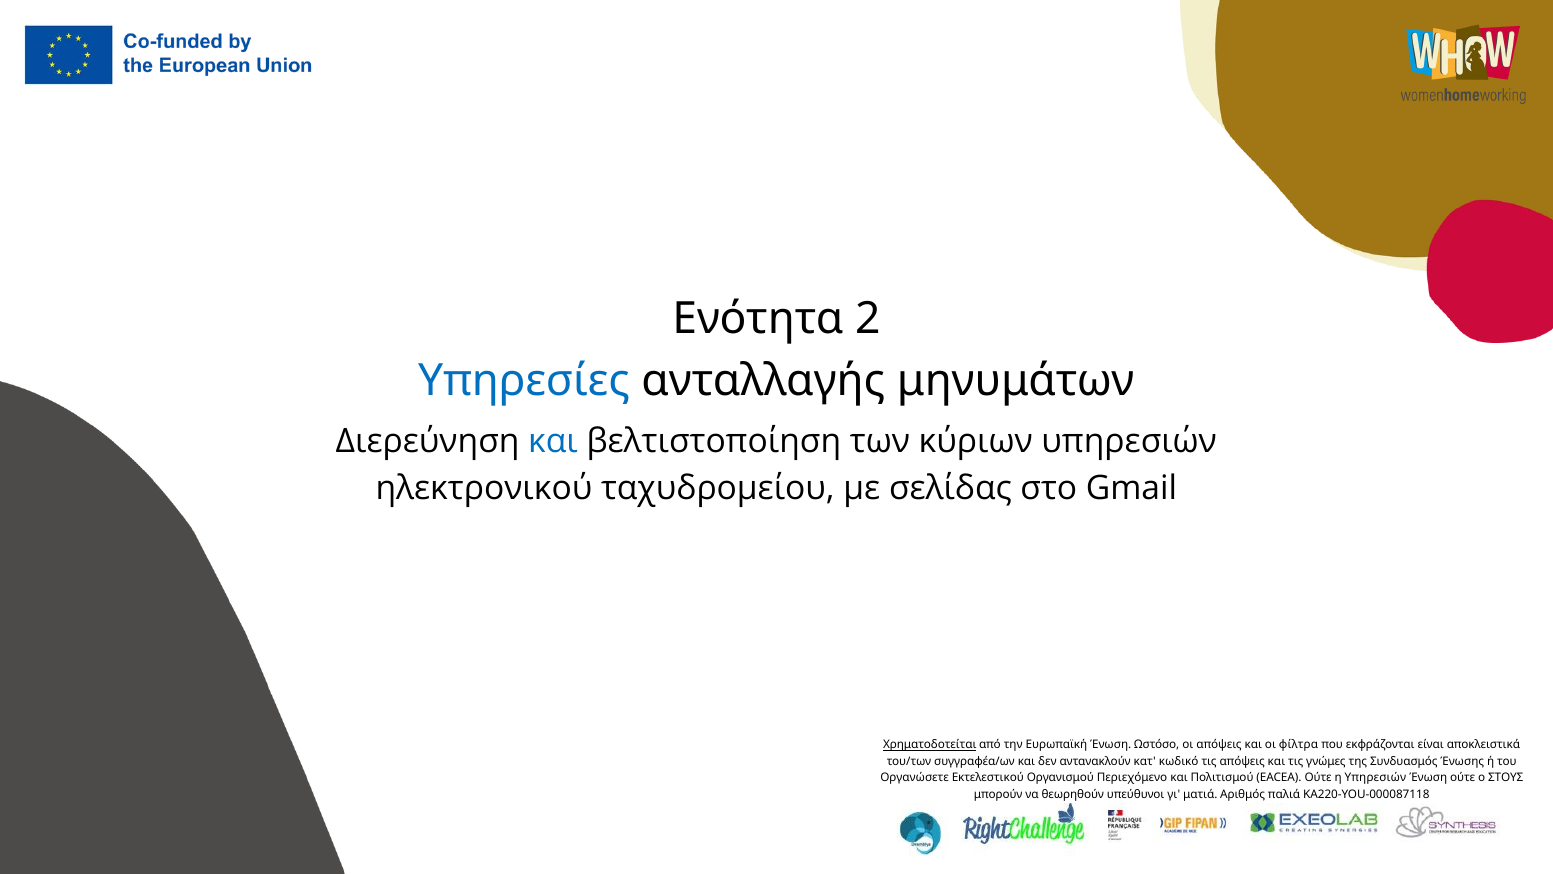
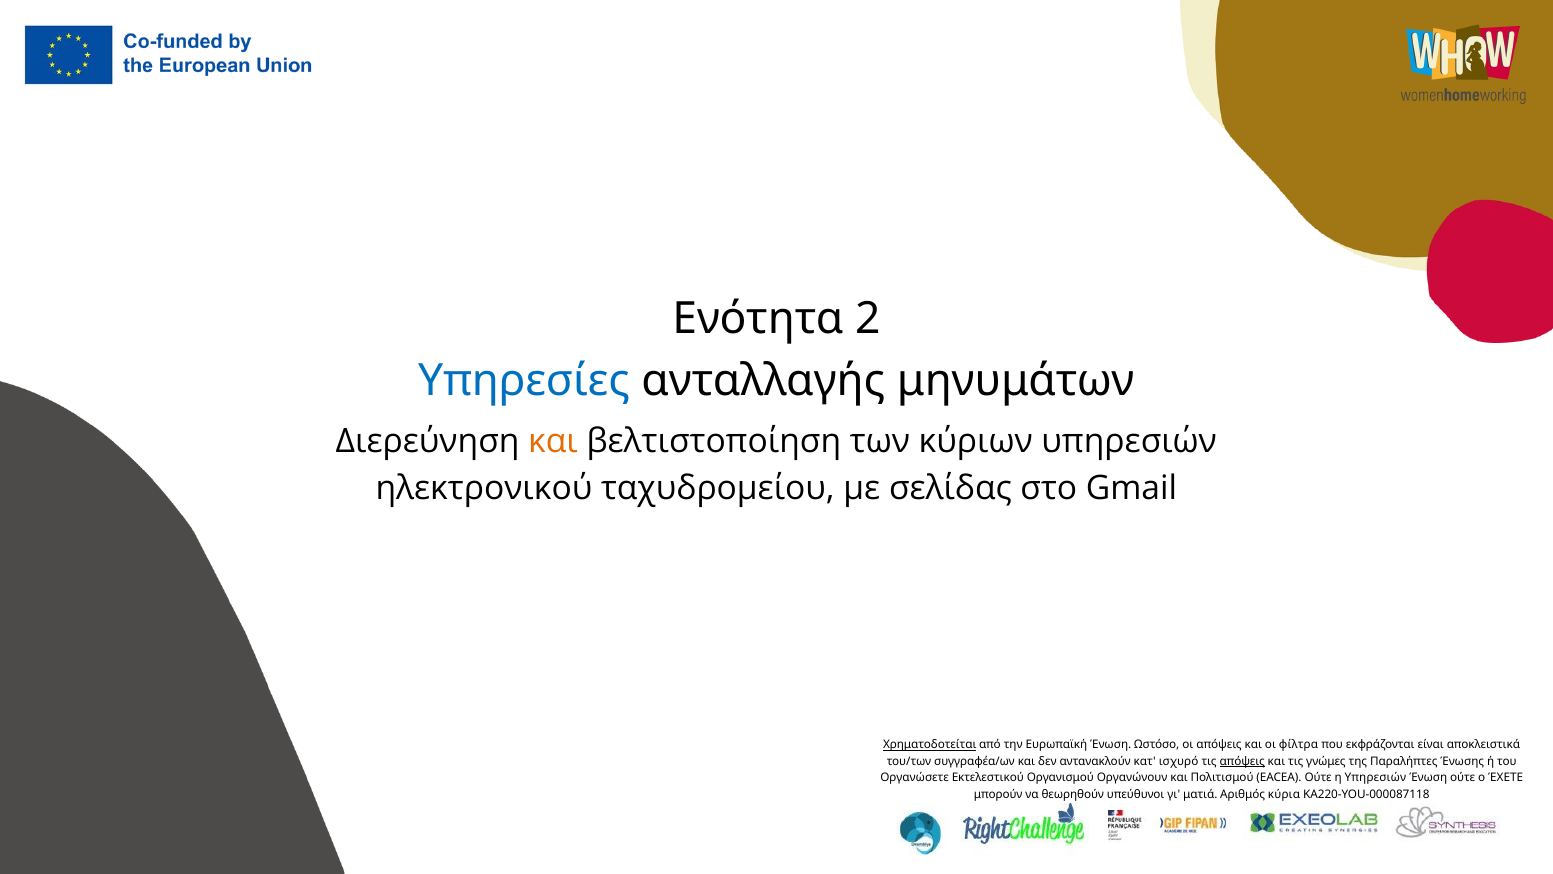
και at (553, 441) colour: blue -> orange
κωδικό: κωδικό -> ισχυρό
απόψεις at (1242, 761) underline: none -> present
Συνδυασμός: Συνδυασμός -> Παραλήπτες
Περιεχόμενο: Περιεχόμενο -> Οργανώνουν
ΣΤΟΥΣ: ΣΤΟΥΣ -> ΈΧΕΤΕ
παλιά: παλιά -> κύρια
